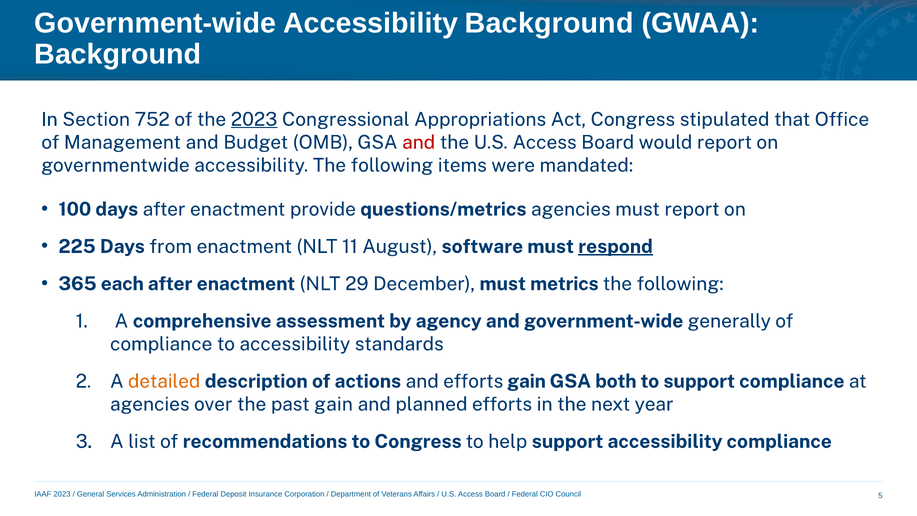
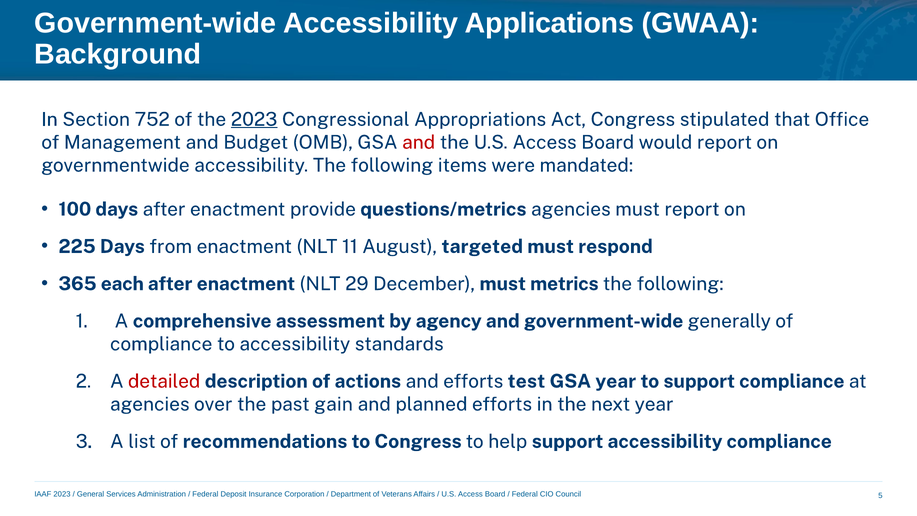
Accessibility Background: Background -> Applications
software: software -> targeted
respond underline: present -> none
detailed colour: orange -> red
efforts gain: gain -> test
GSA both: both -> year
